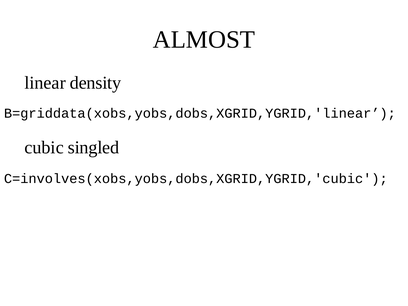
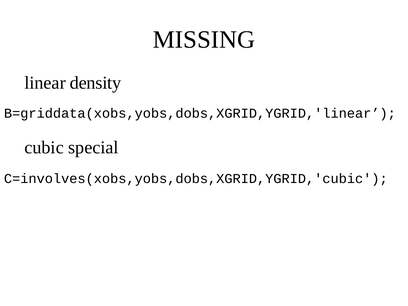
ALMOST: ALMOST -> MISSING
singled: singled -> special
